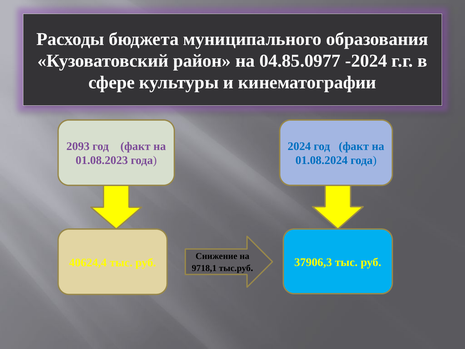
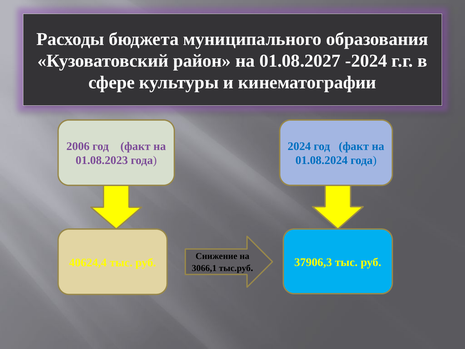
04.85.0977: 04.85.0977 -> 01.08.2027
2093: 2093 -> 2006
9718,1: 9718,1 -> 3066,1
